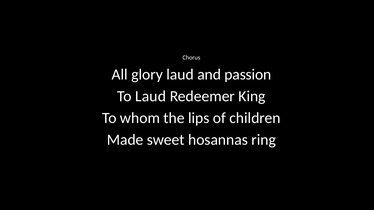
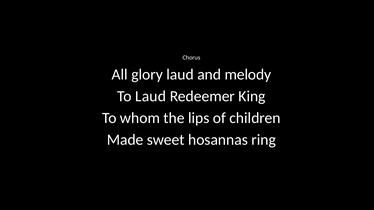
passion: passion -> melody
